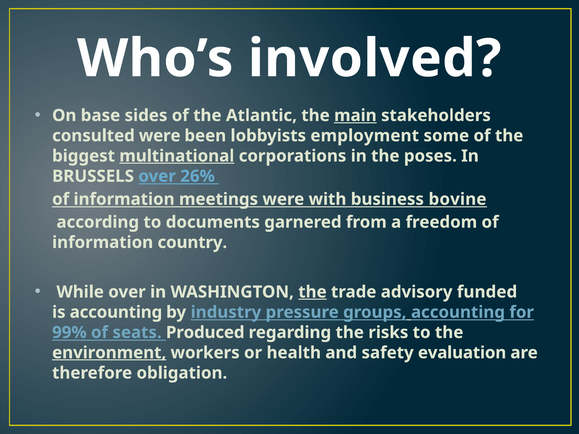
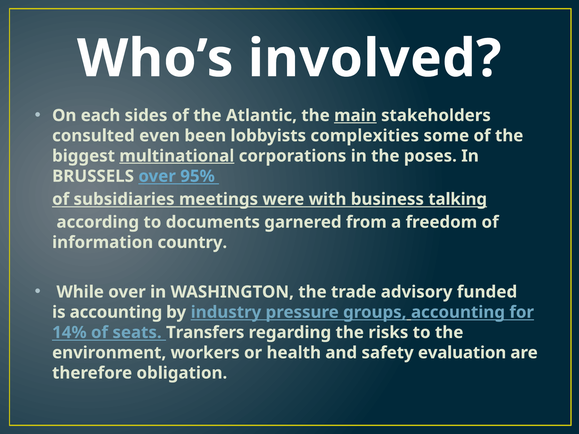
base: base -> each
consulted were: were -> even
employment: employment -> complexities
26%: 26% -> 95%
information at (124, 199): information -> subsidiaries
bovine: bovine -> talking
the at (312, 292) underline: present -> none
99%: 99% -> 14%
Produced: Produced -> Transfers
environment underline: present -> none
